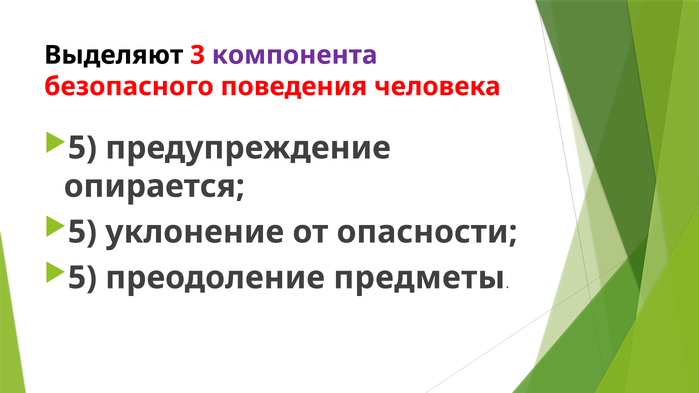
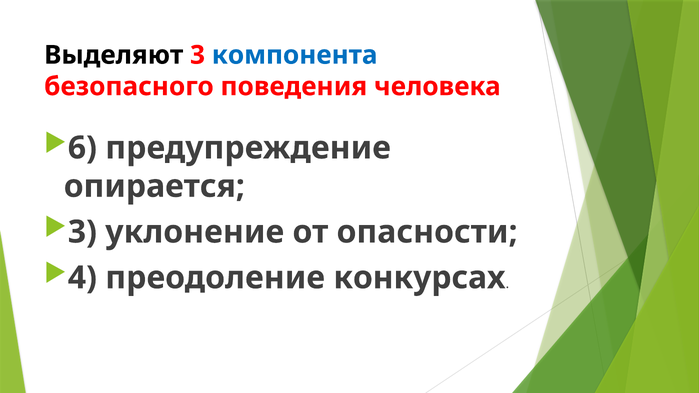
компонента colour: purple -> blue
5 at (82, 148): 5 -> 6
5 at (82, 232): 5 -> 3
5 at (82, 278): 5 -> 4
предметы: предметы -> конкурсах
